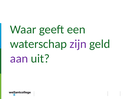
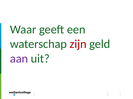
zijn colour: purple -> red
